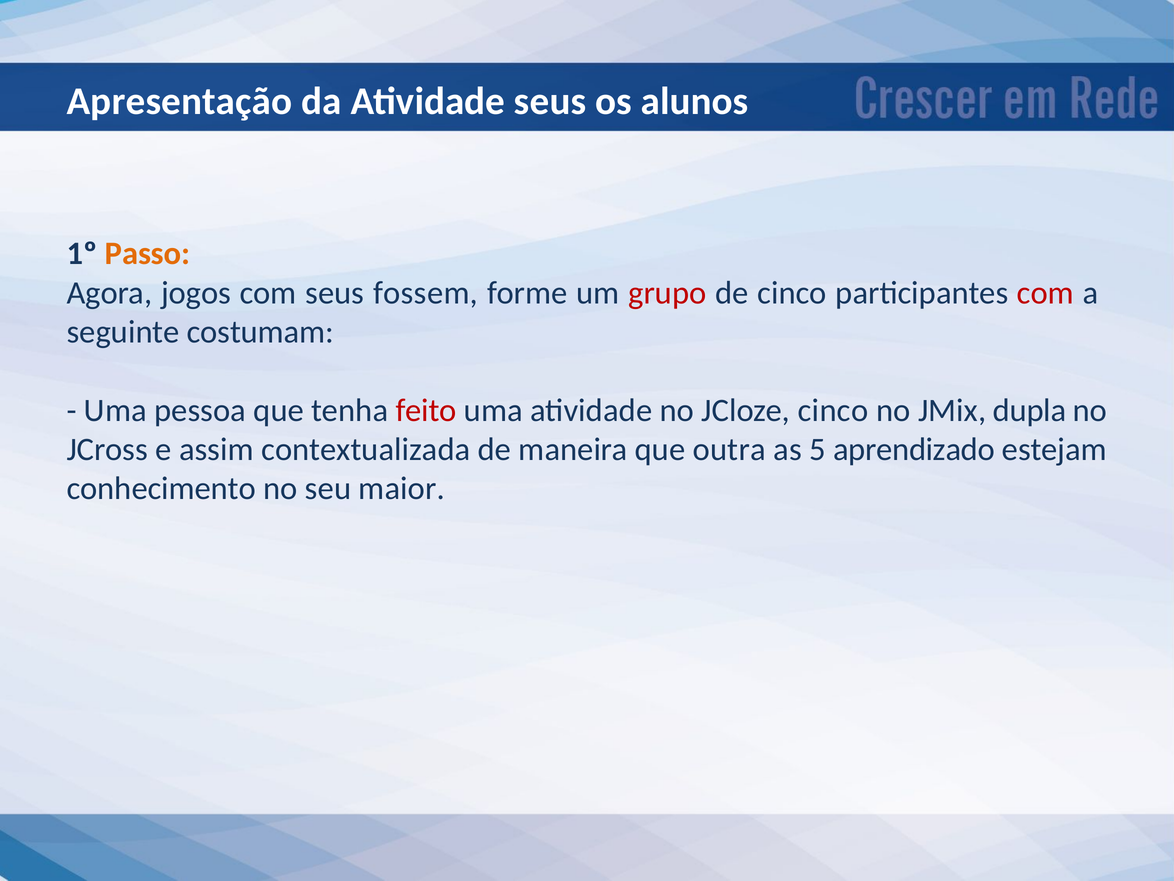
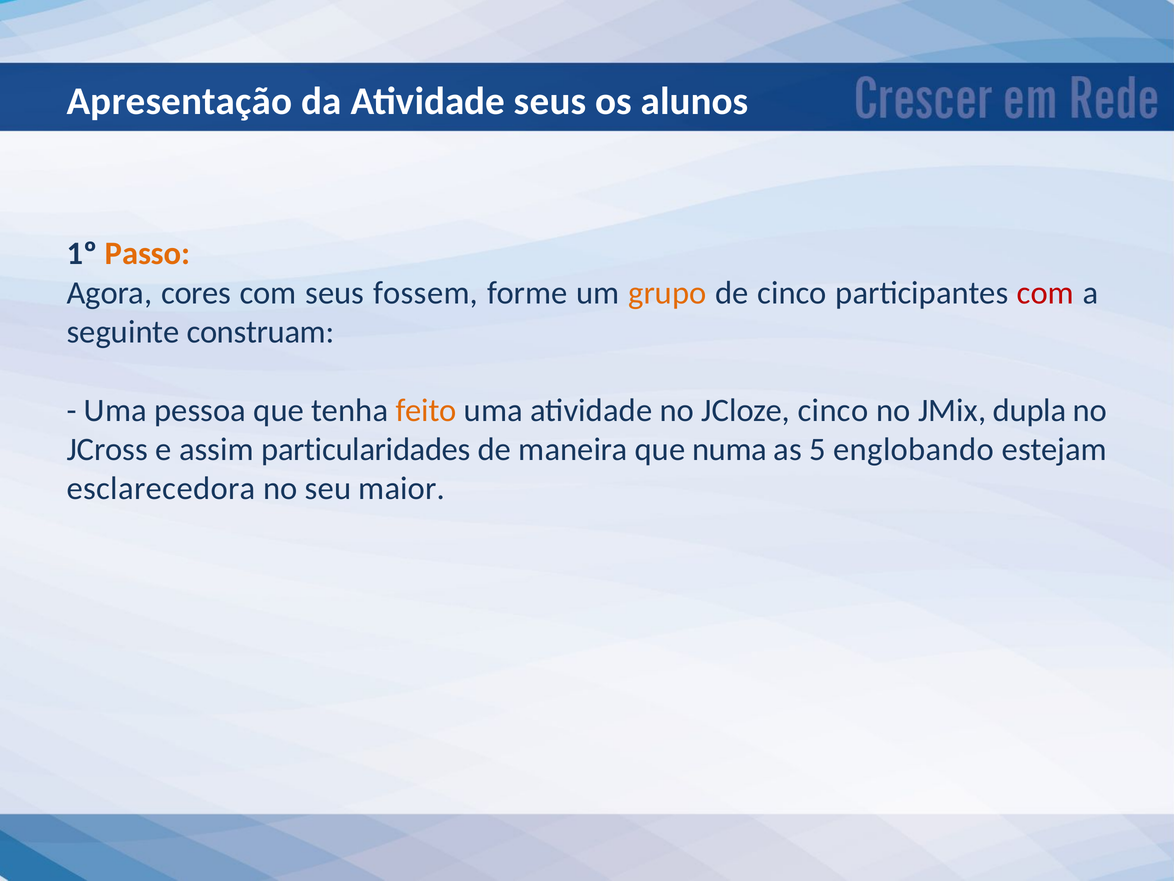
jogos: jogos -> cores
grupo colour: red -> orange
costumam: costumam -> construam
feito colour: red -> orange
contextualizada: contextualizada -> particularidades
outra: outra -> numa
aprendizado: aprendizado -> englobando
conhecimento: conhecimento -> esclarecedora
